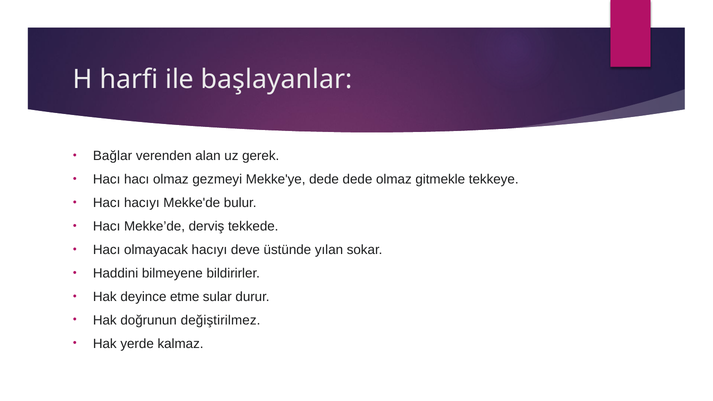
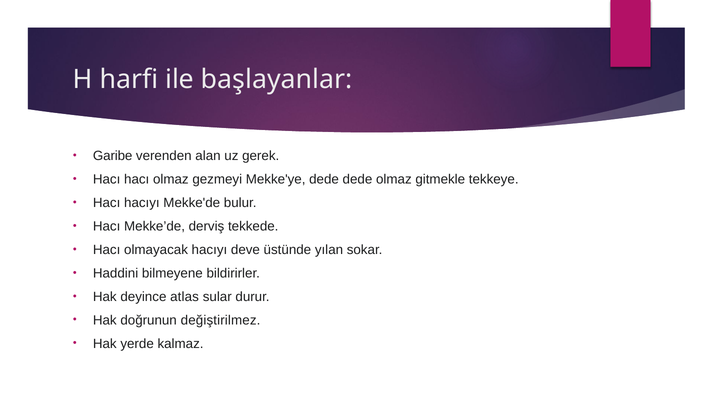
Bağlar: Bağlar -> Garibe
etme: etme -> atlas
